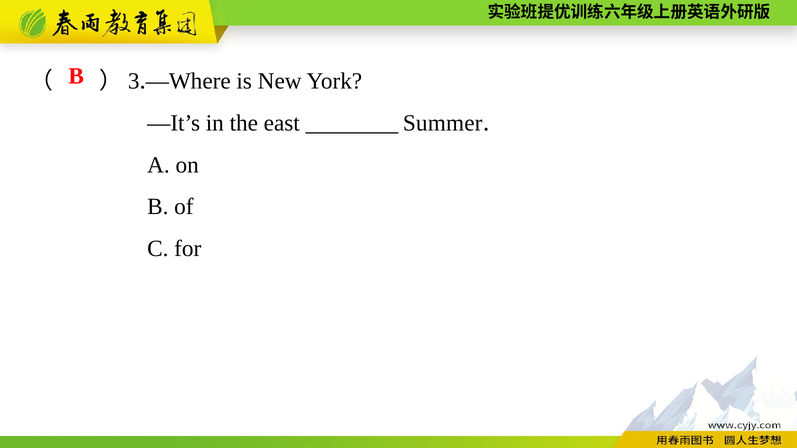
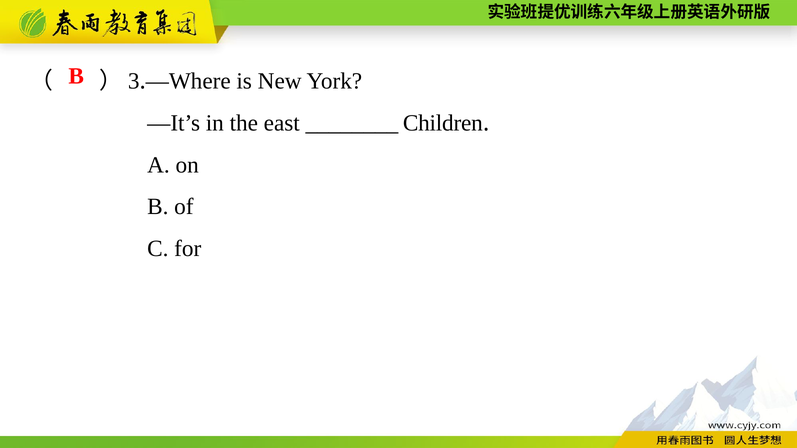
Summer: Summer -> Children
